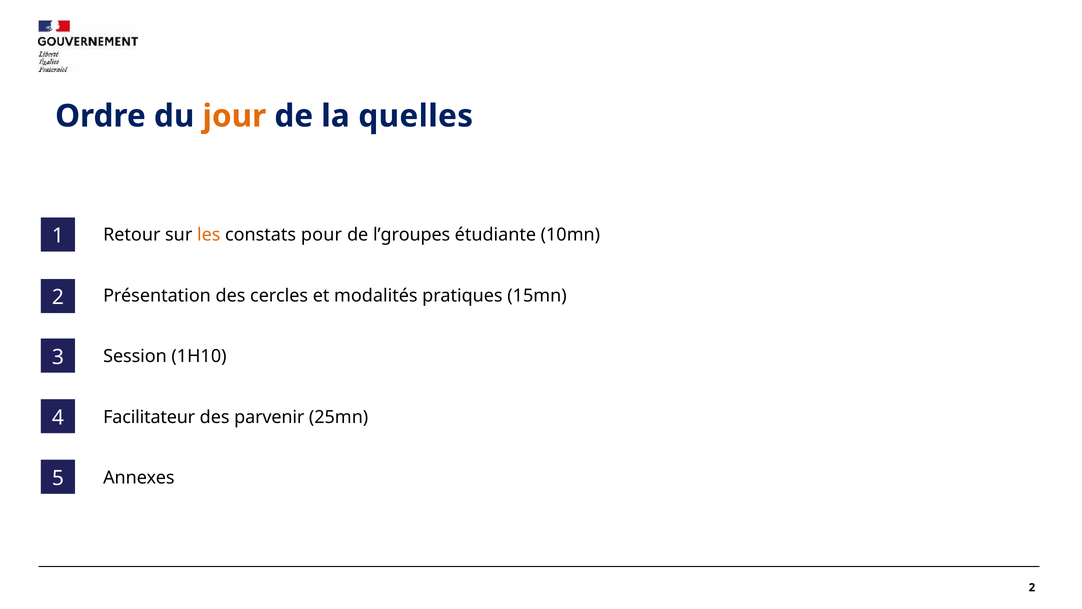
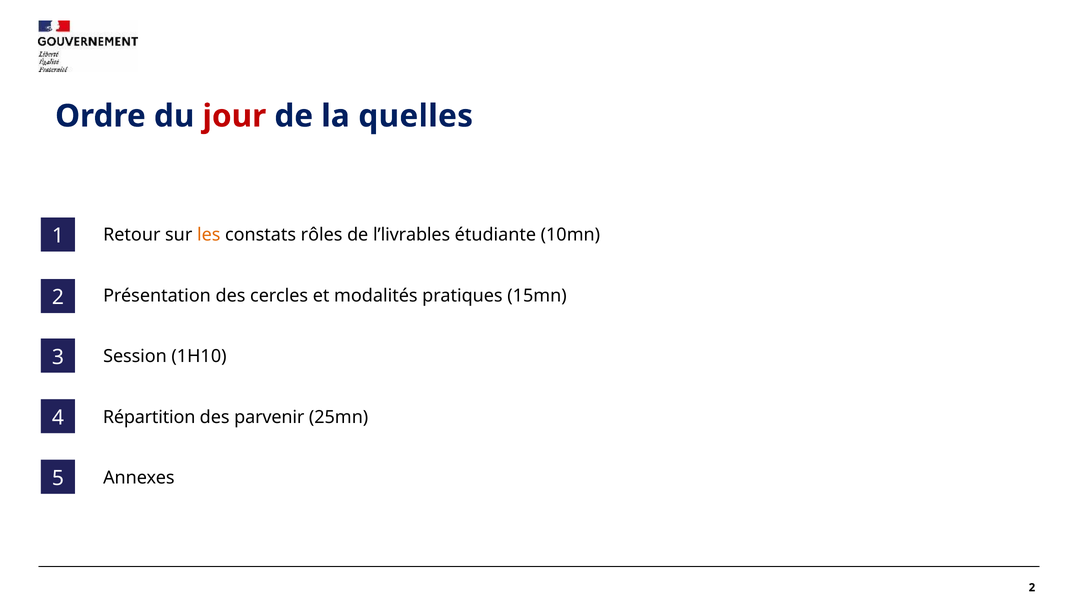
jour colour: orange -> red
pour: pour -> rôles
l’groupes: l’groupes -> l’livrables
Facilitateur: Facilitateur -> Répartition
